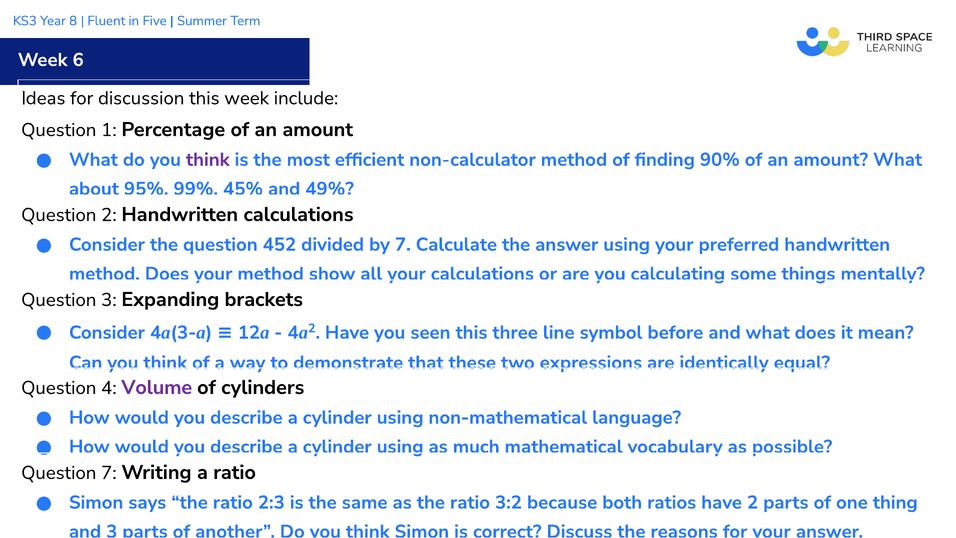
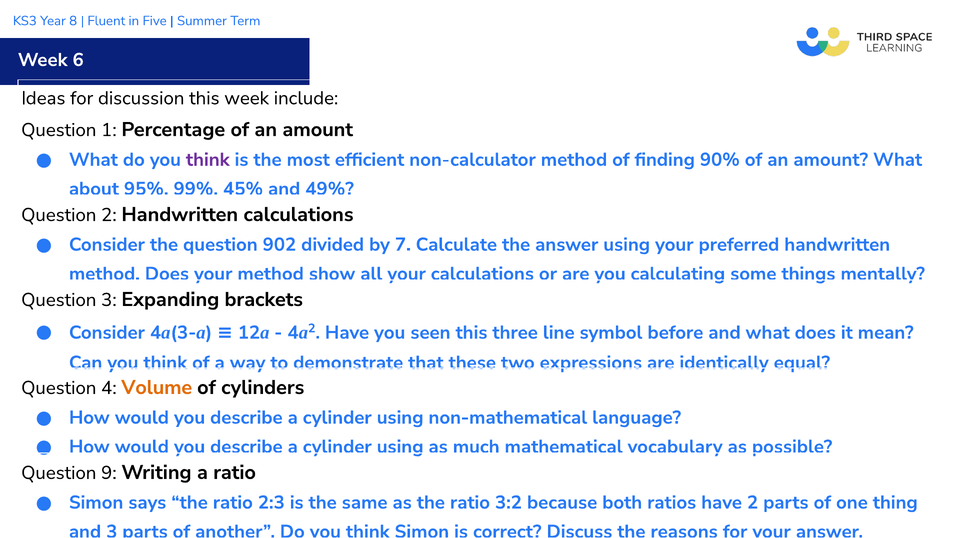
452: 452 -> 902
Volume colour: purple -> orange
Question 7: 7 -> 9
